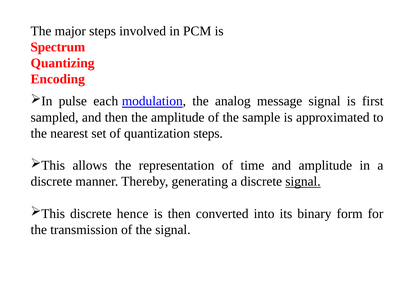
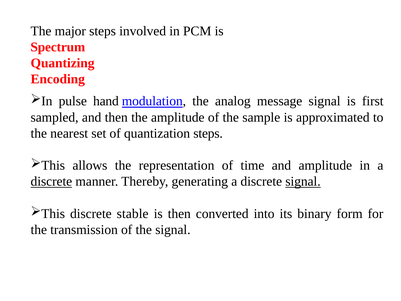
each: each -> hand
discrete at (51, 181) underline: none -> present
hence: hence -> stable
